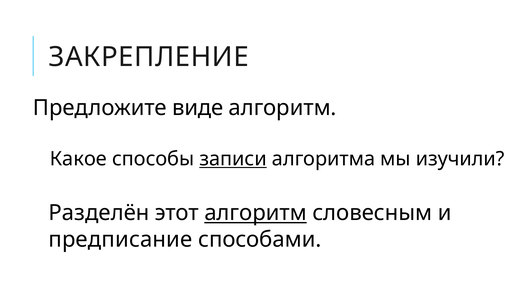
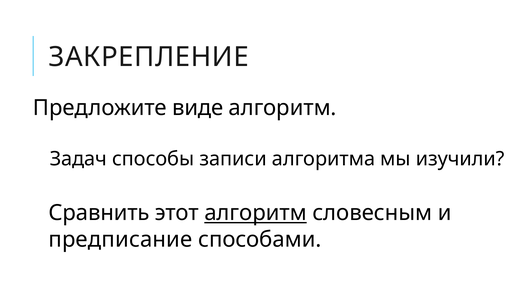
Какое: Какое -> Задач
записи underline: present -> none
Разделён: Разделён -> Сравнить
